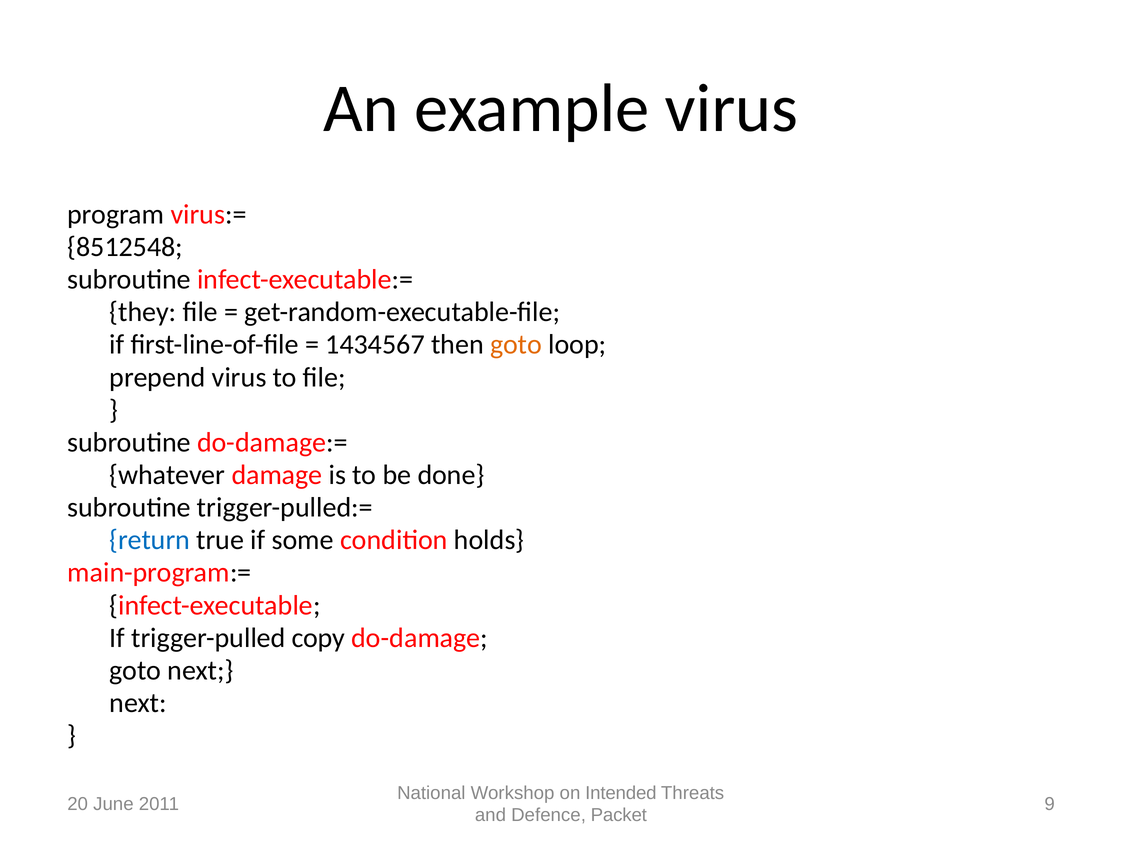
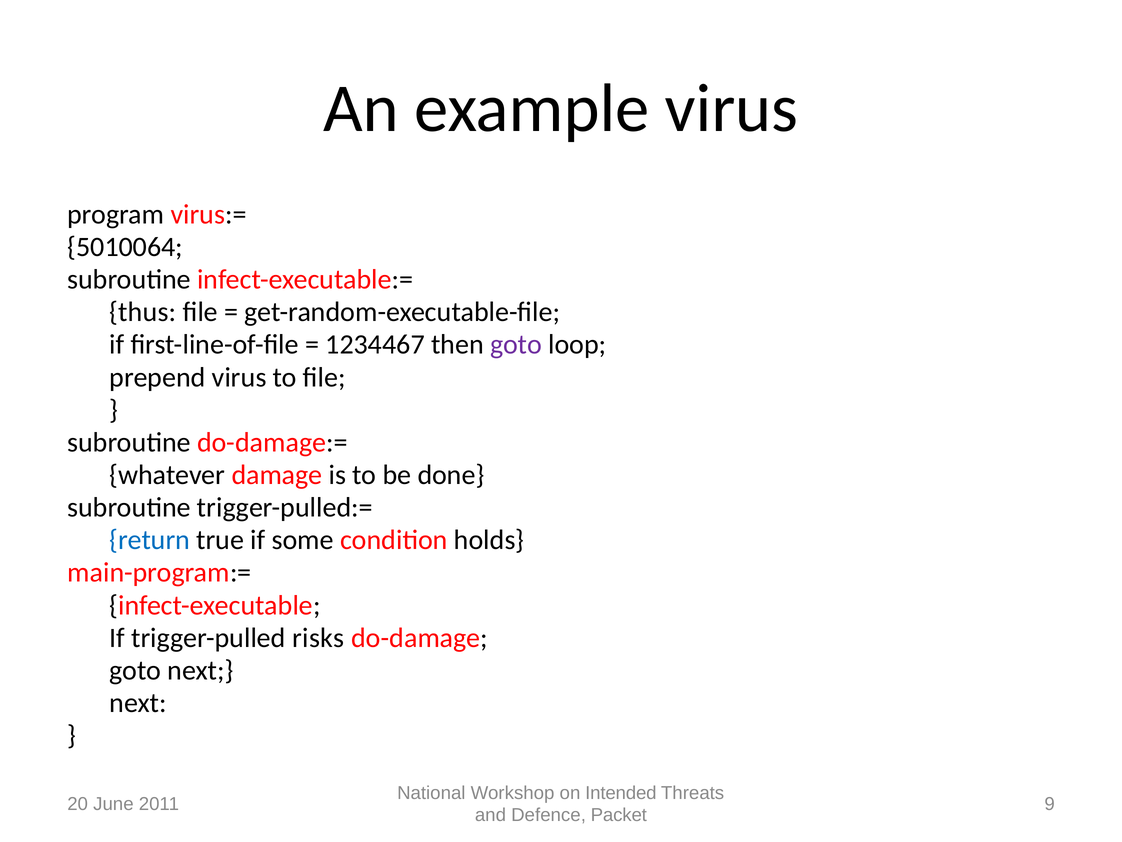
8512548: 8512548 -> 5010064
they: they -> thus
1434567: 1434567 -> 1234467
goto at (516, 344) colour: orange -> purple
copy: copy -> risks
